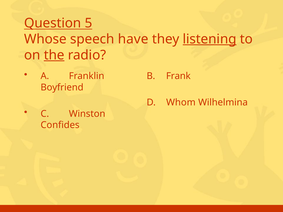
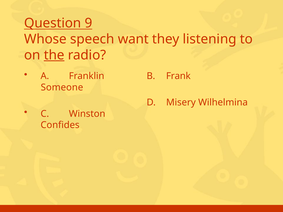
5: 5 -> 9
have: have -> want
listening underline: present -> none
Boyfriend: Boyfriend -> Someone
Whom: Whom -> Misery
